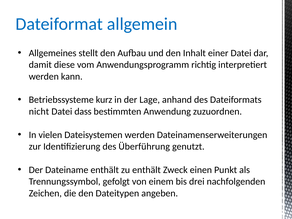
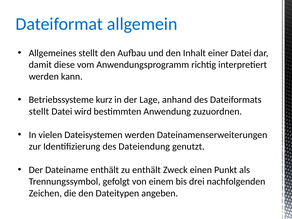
nicht at (39, 111): nicht -> stellt
dass: dass -> wird
Überführung: Überführung -> Dateiendung
